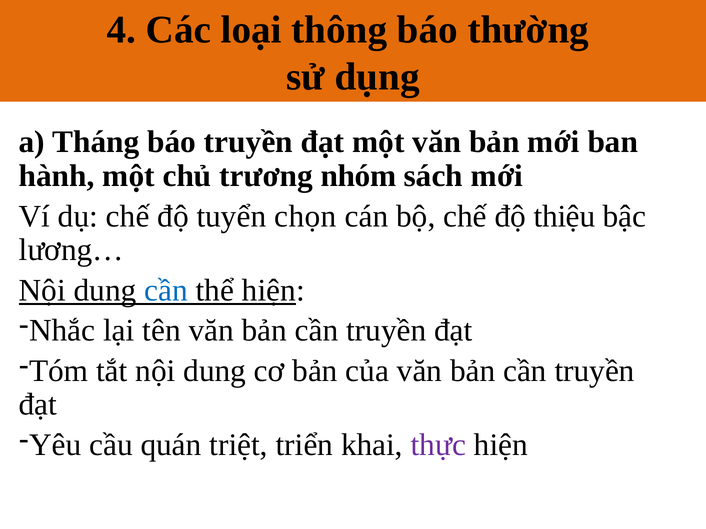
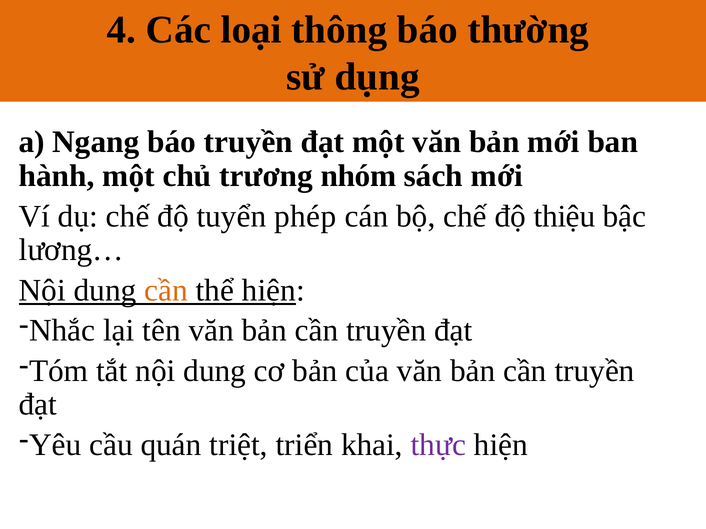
Tháng: Tháng -> Ngang
chọn: chọn -> phép
cần at (166, 291) colour: blue -> orange
